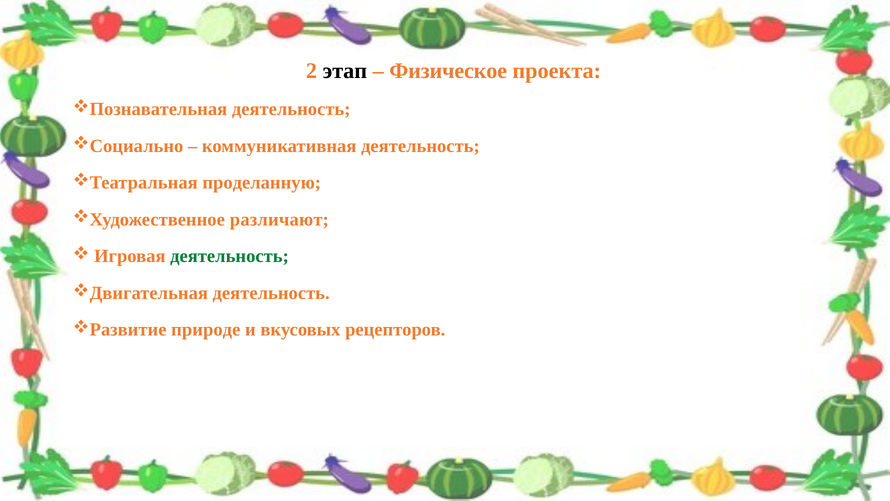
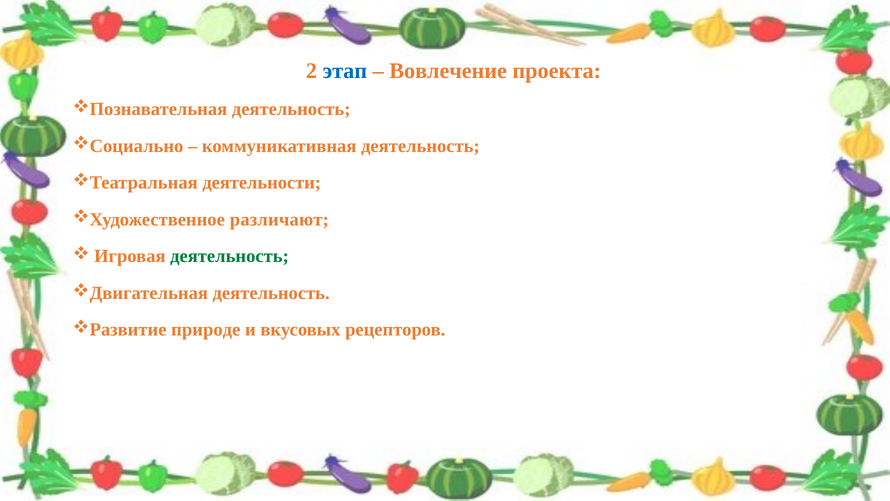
этап colour: black -> blue
Физическое: Физическое -> Вовлечение
проделанную: проделанную -> деятельности
